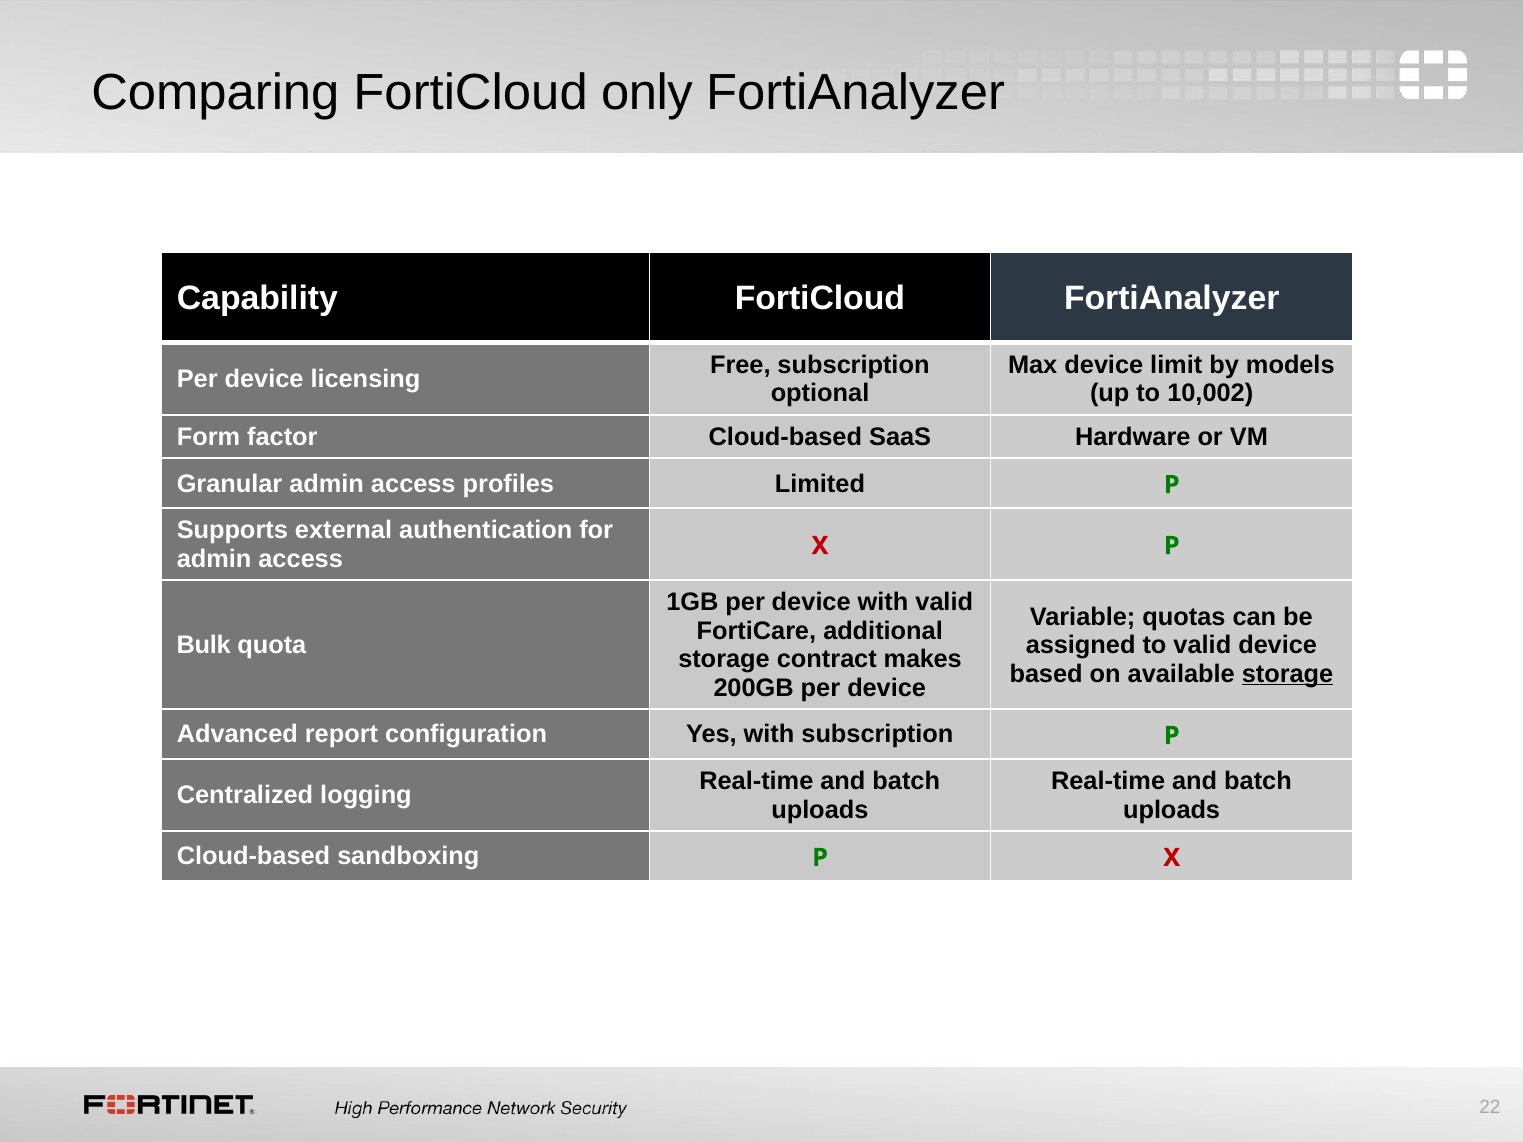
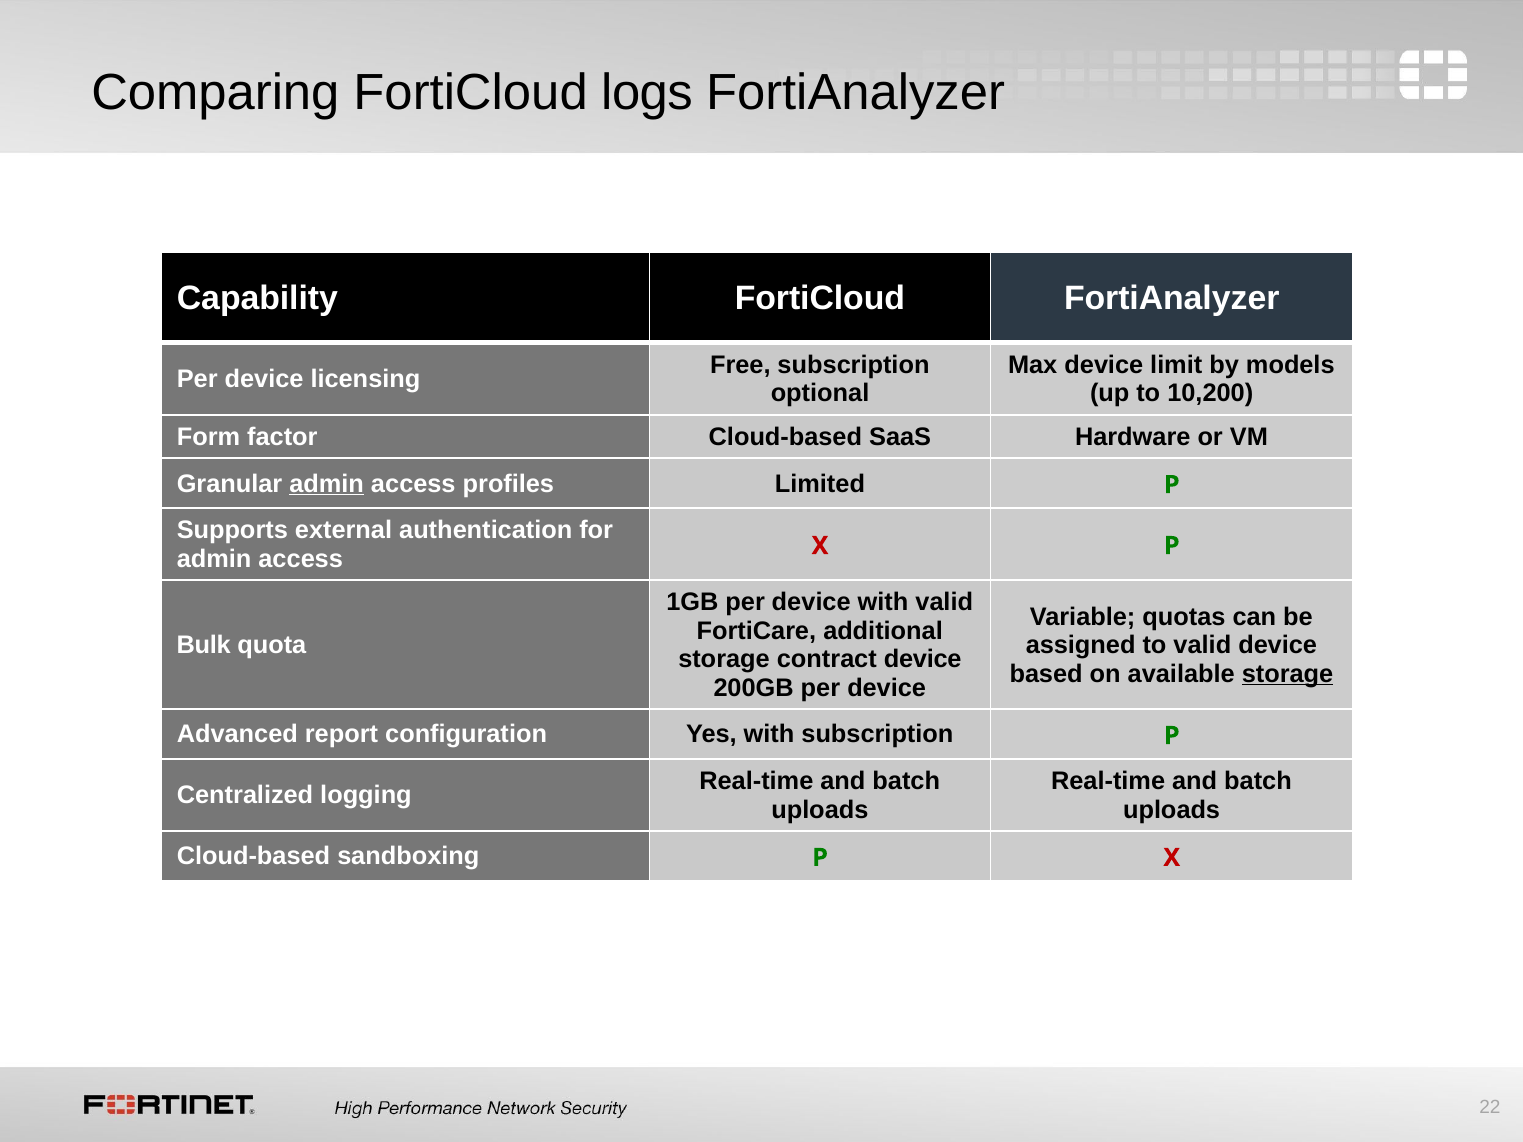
only: only -> logs
10,002: 10,002 -> 10,200
admin at (327, 484) underline: none -> present
contract makes: makes -> device
